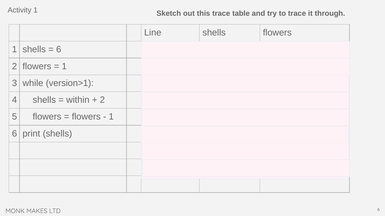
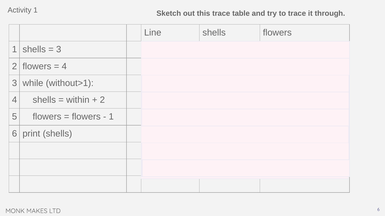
6 at (59, 50): 6 -> 3
1 at (64, 66): 1 -> 4
version>1: version>1 -> without>1
